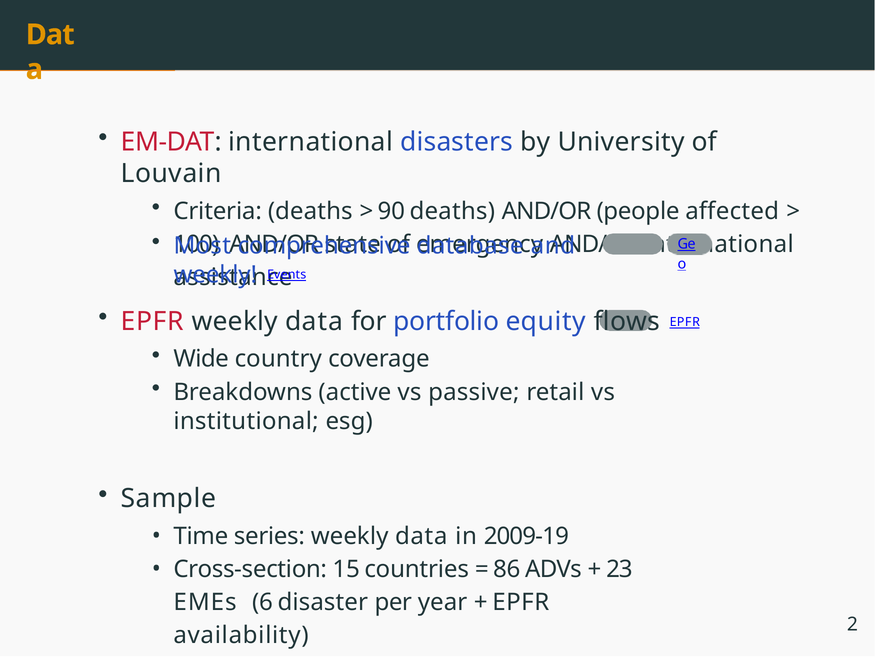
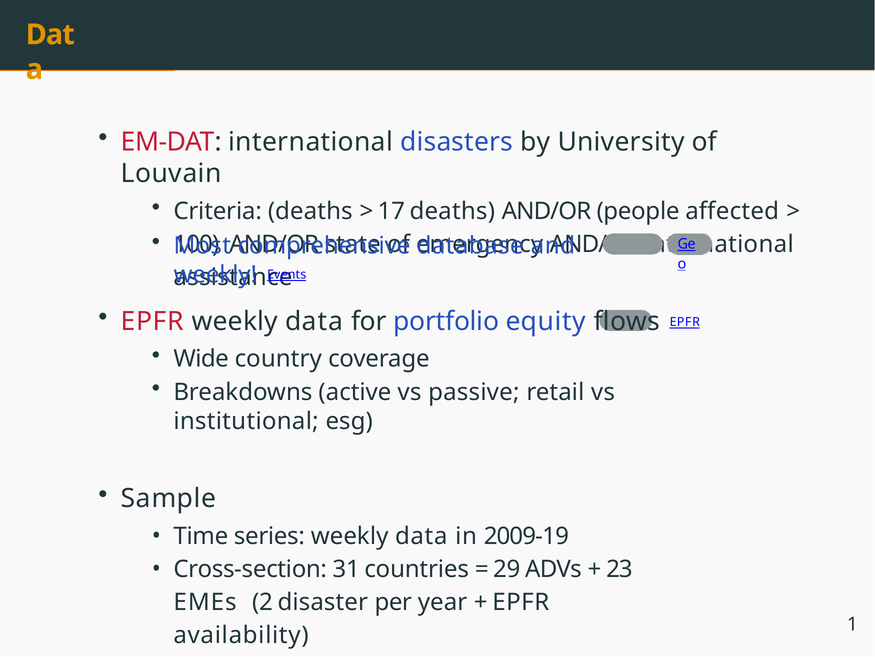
90: 90 -> 17
15: 15 -> 31
86: 86 -> 29
6: 6 -> 2
2: 2 -> 1
